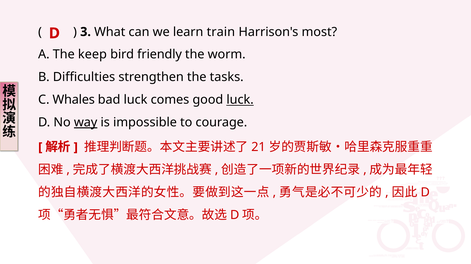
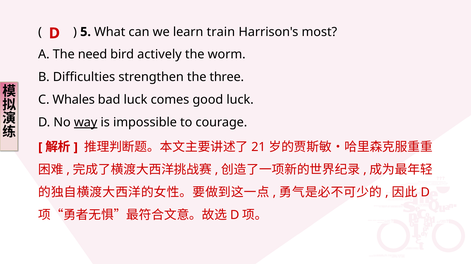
3: 3 -> 5
keep: keep -> need
friendly: friendly -> actively
tasks: tasks -> three
luck at (240, 100) underline: present -> none
